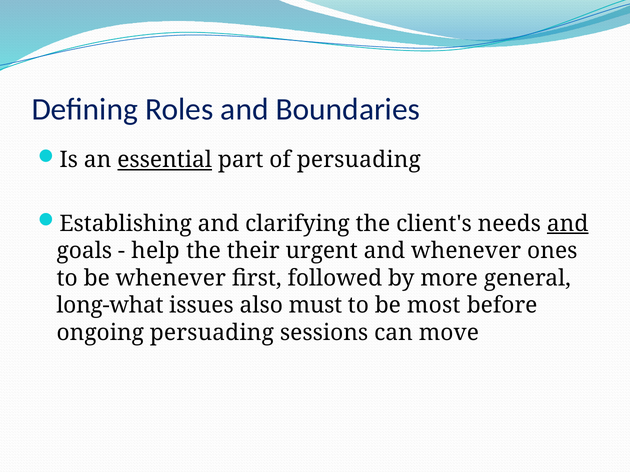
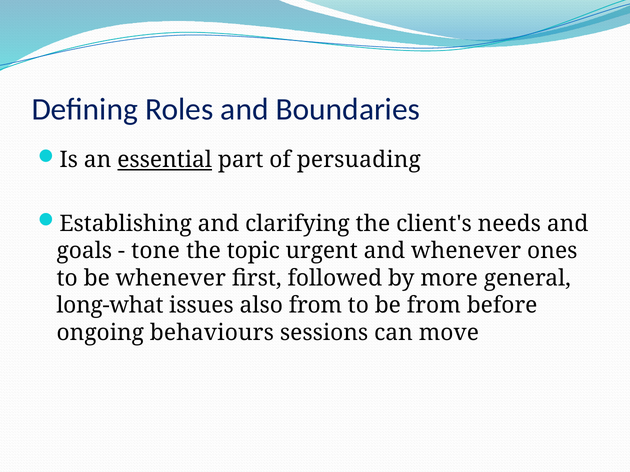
and at (568, 224) underline: present -> none
help: help -> tone
their: their -> topic
also must: must -> from
be most: most -> from
ongoing persuading: persuading -> behaviours
